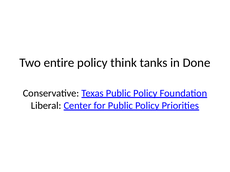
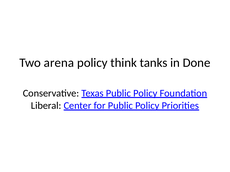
entire: entire -> arena
